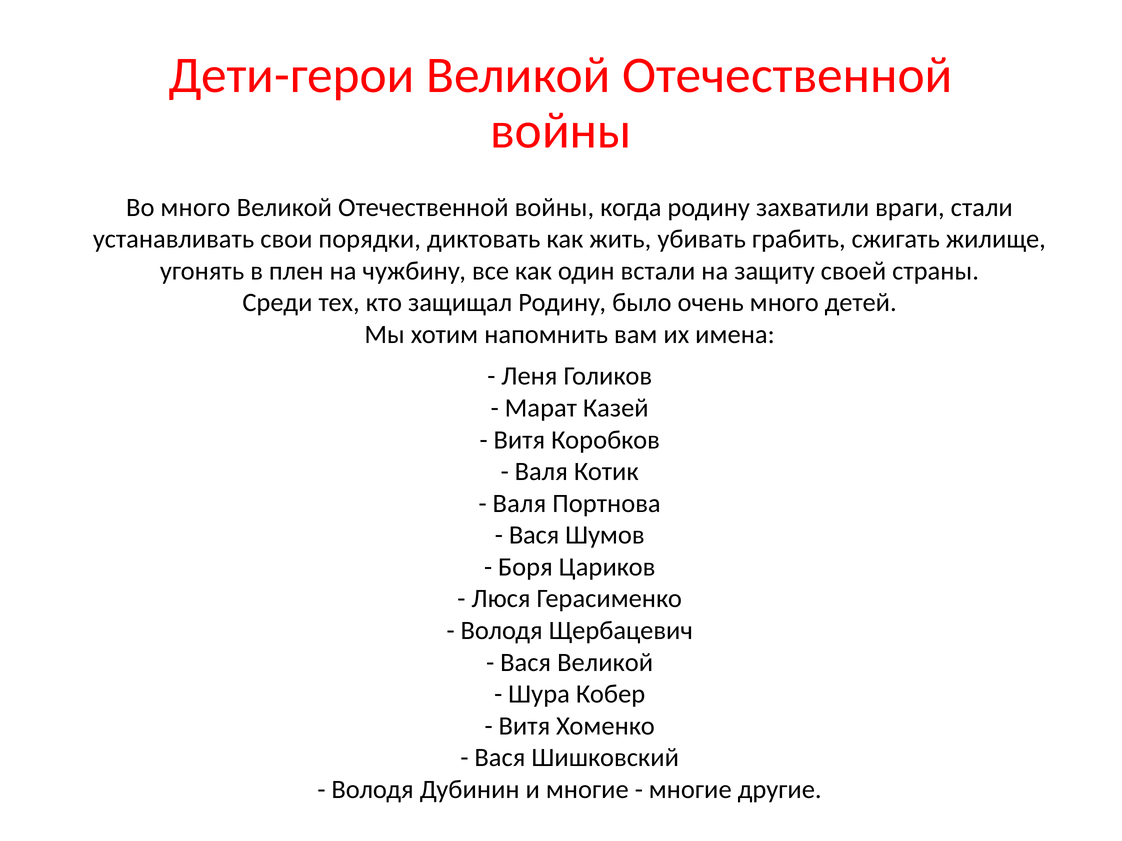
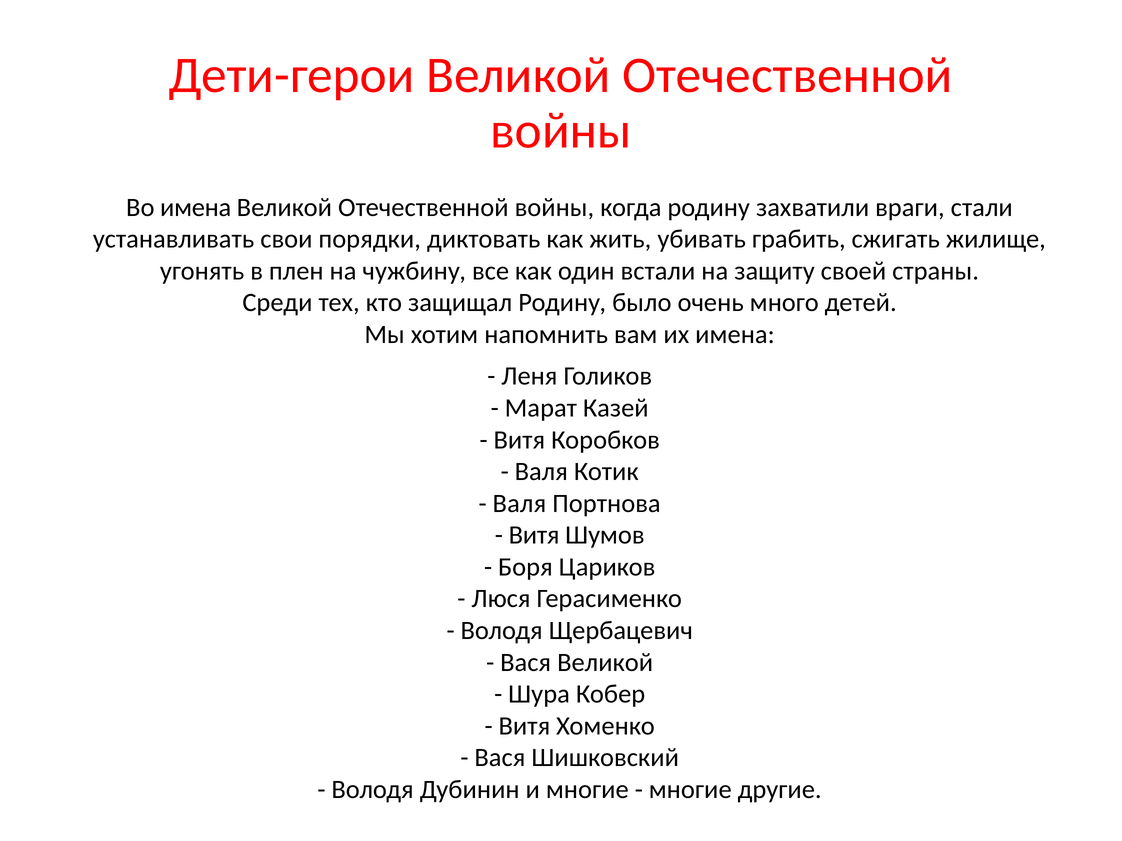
Во много: много -> имена
Вася at (534, 535): Вася -> Витя
